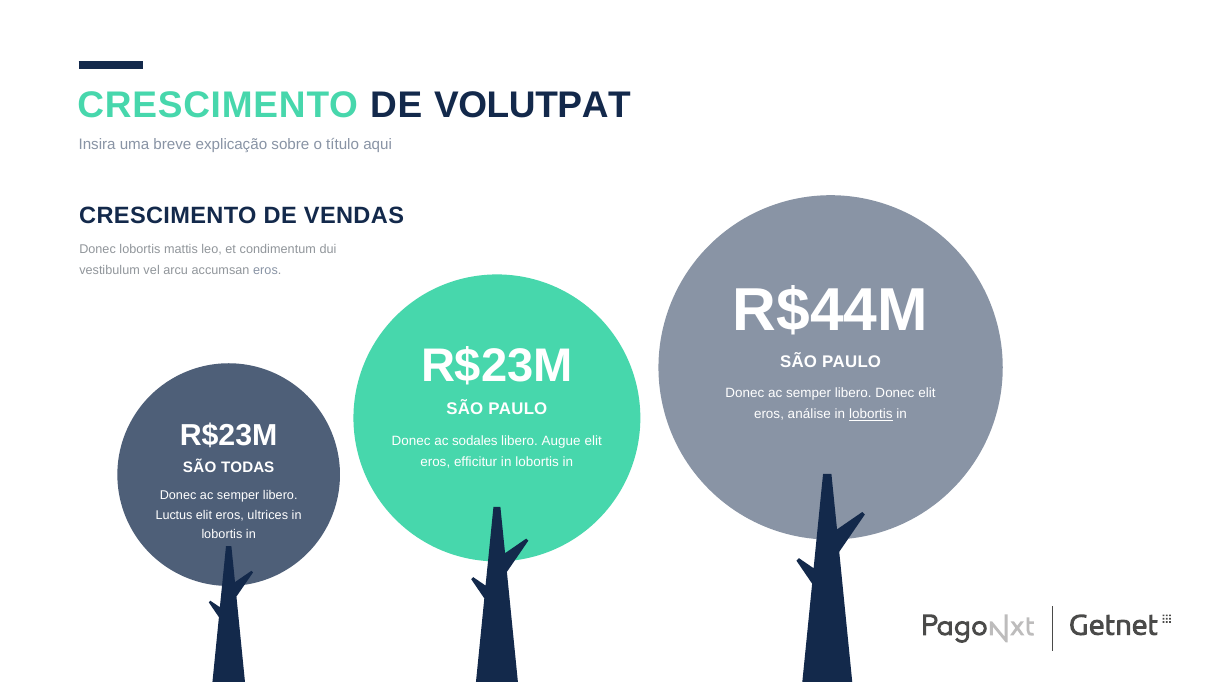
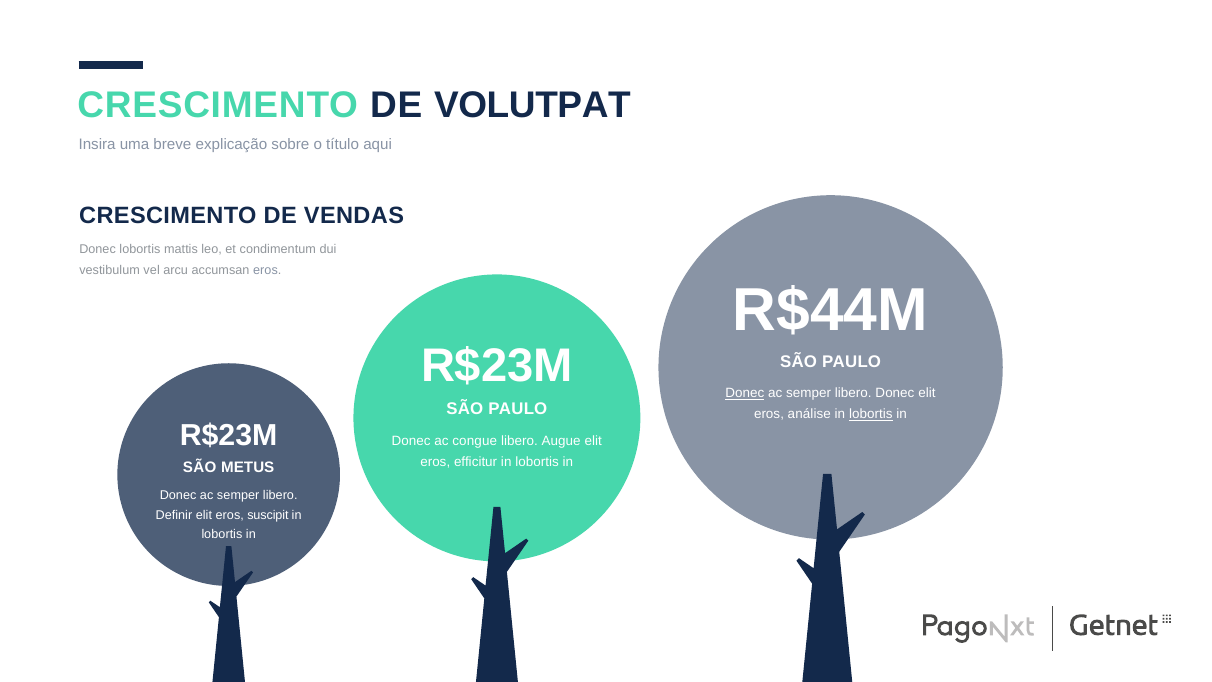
Donec at (745, 393) underline: none -> present
sodales: sodales -> congue
TODAS: TODAS -> METUS
Luctus: Luctus -> Definir
ultrices: ultrices -> suscipit
